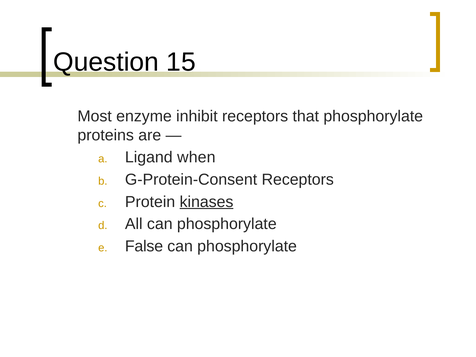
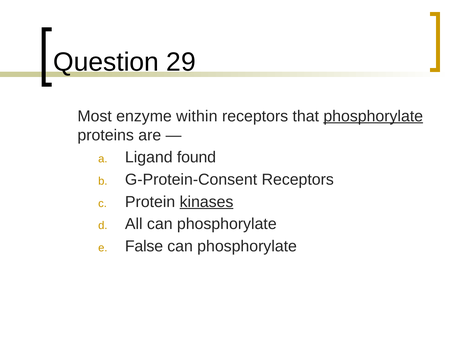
15: 15 -> 29
inhibit: inhibit -> within
phosphorylate at (373, 116) underline: none -> present
when: when -> found
